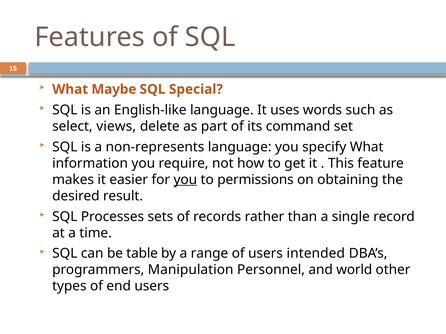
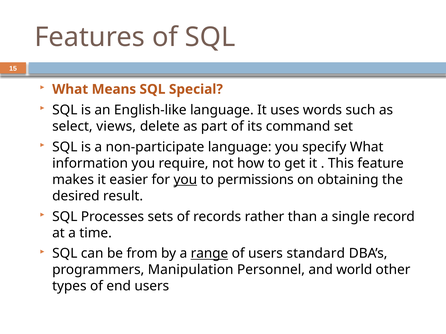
Maybe: Maybe -> Means
non-represents: non-represents -> non-participate
table: table -> from
range underline: none -> present
intended: intended -> standard
